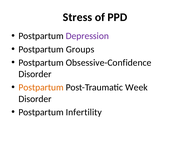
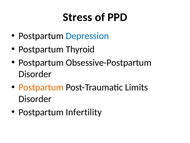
Depression colour: purple -> blue
Groups: Groups -> Thyroid
Obsessive-Confidence: Obsessive-Confidence -> Obsessive-Postpartum
Week: Week -> Limits
